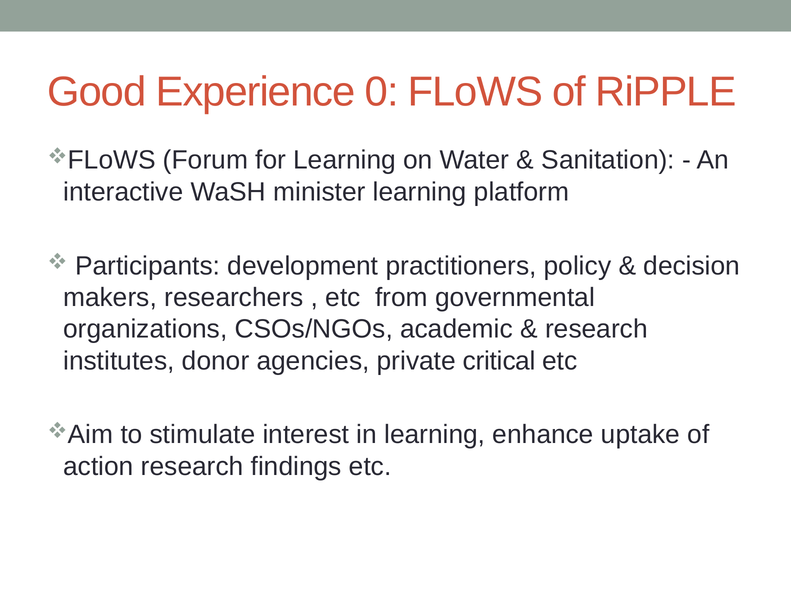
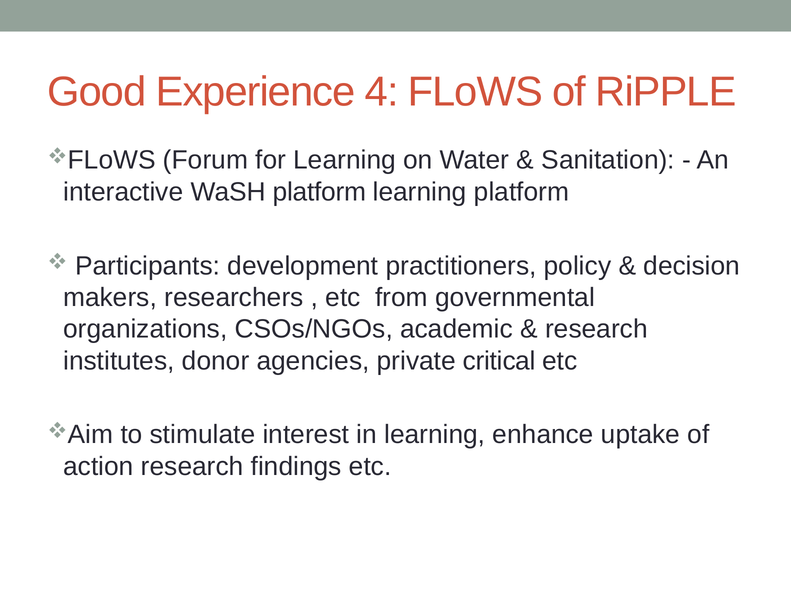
0: 0 -> 4
WaSH minister: minister -> platform
